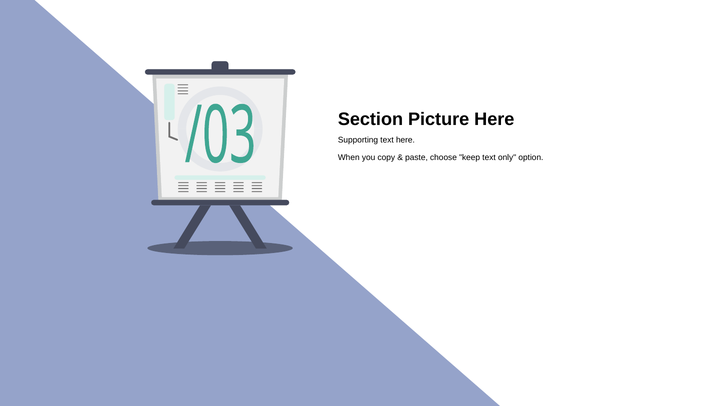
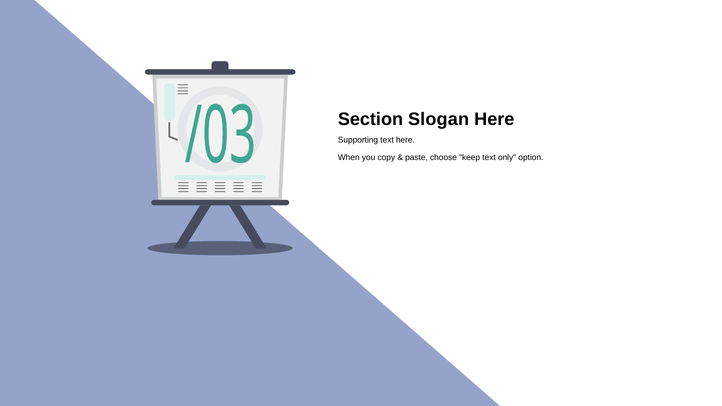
Picture: Picture -> Slogan
